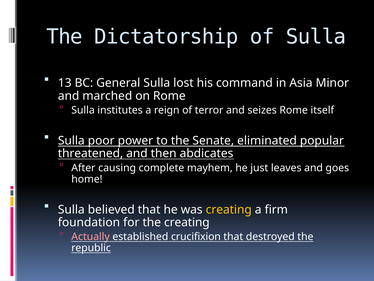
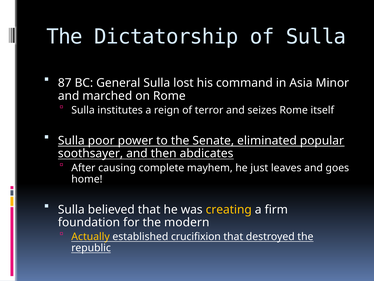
13: 13 -> 87
threatened: threatened -> soothsayer
the creating: creating -> modern
Actually colour: pink -> yellow
